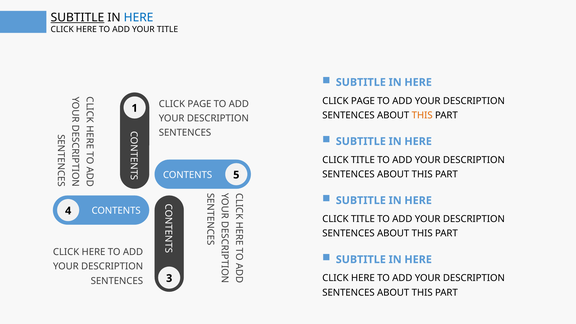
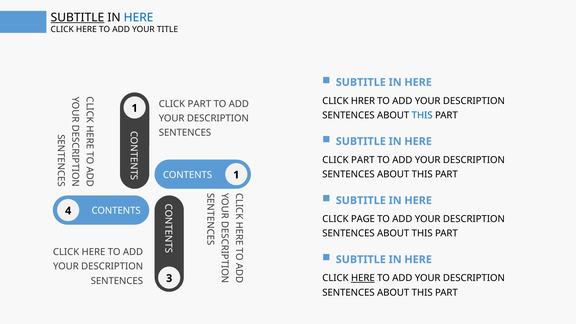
PAGE at (363, 101): PAGE -> HRER
PAGE at (199, 104): PAGE -> PART
THIS at (422, 115) colour: orange -> blue
TITLE at (363, 160): TITLE -> PART
CONTENTS 5: 5 -> 1
TITLE at (363, 219): TITLE -> PAGE
HERE at (363, 278) underline: none -> present
